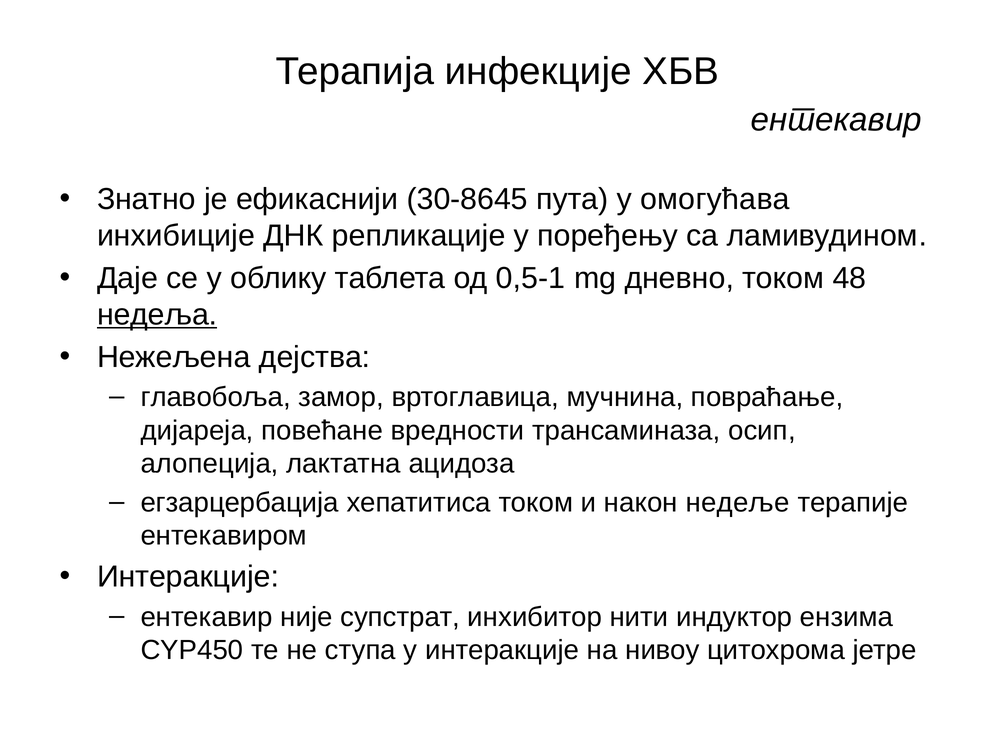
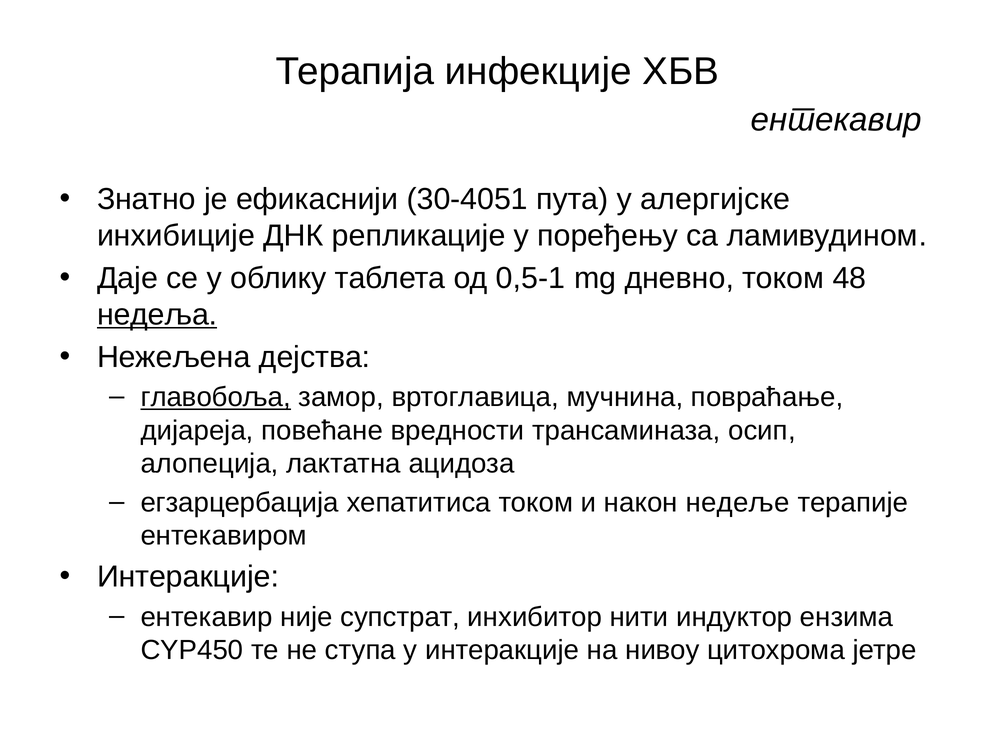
30-8645: 30-8645 -> 30-4051
омогућава: омогућава -> алергијске
главобоља underline: none -> present
